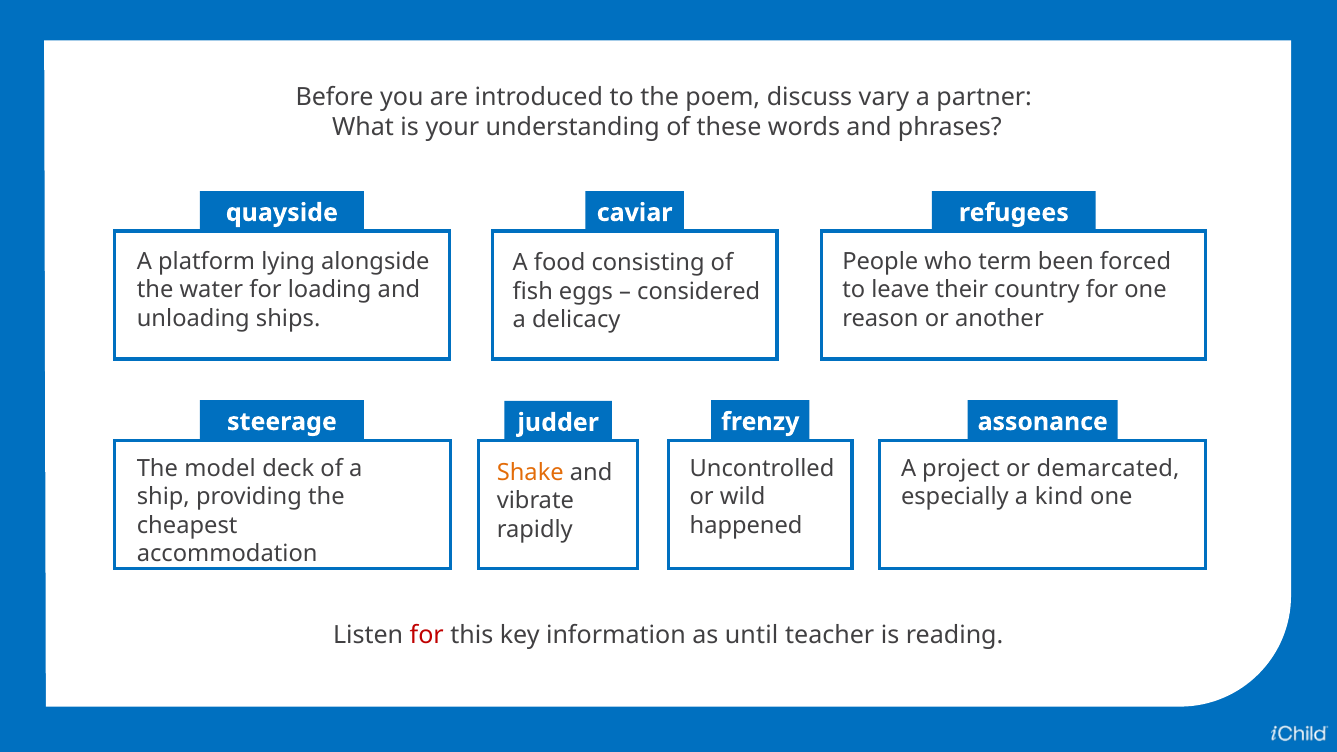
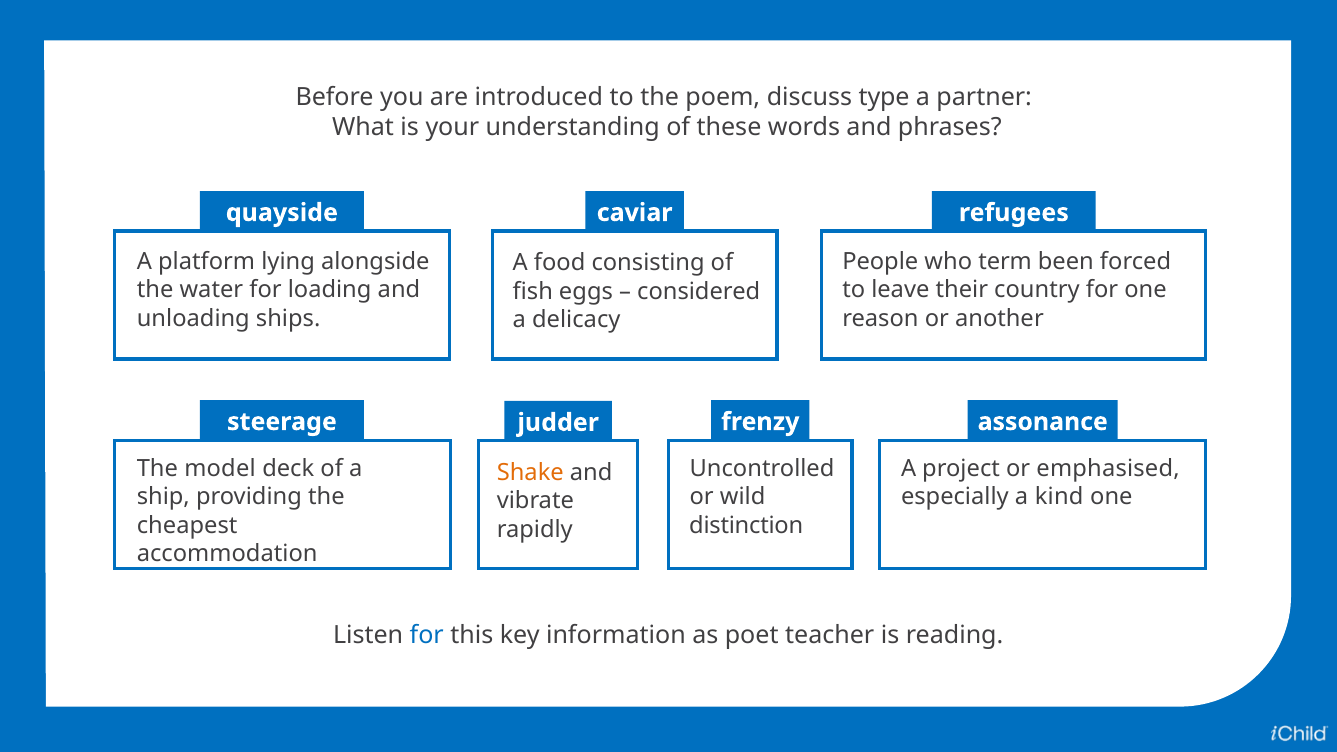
vary: vary -> type
demarcated: demarcated -> emphasised
happened: happened -> distinction
for at (427, 635) colour: red -> blue
until: until -> poet
